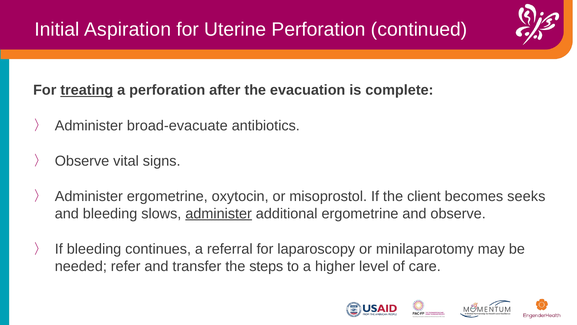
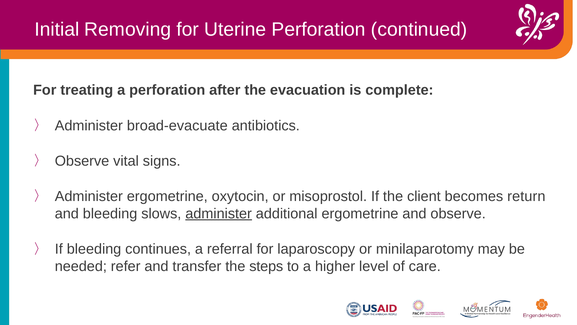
Aspiration: Aspiration -> Removing
treating underline: present -> none
seeks: seeks -> return
